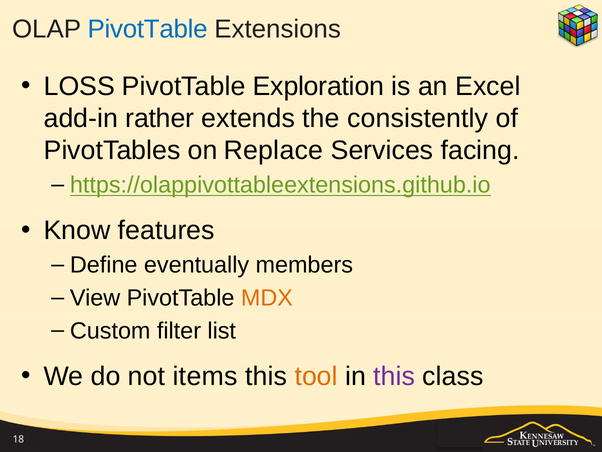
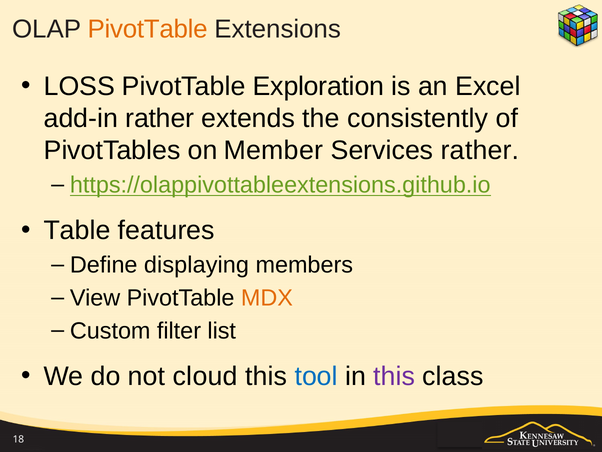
PivotTable at (148, 29) colour: blue -> orange
Replace: Replace -> Member
Services facing: facing -> rather
Know: Know -> Table
eventually: eventually -> displaying
items: items -> cloud
tool colour: orange -> blue
